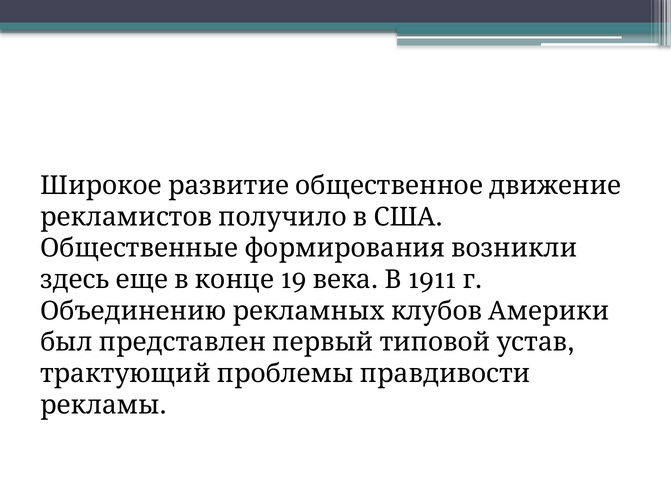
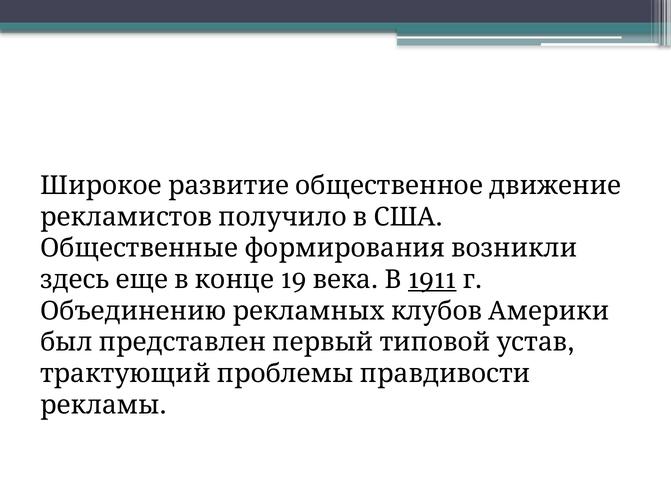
1911 underline: none -> present
